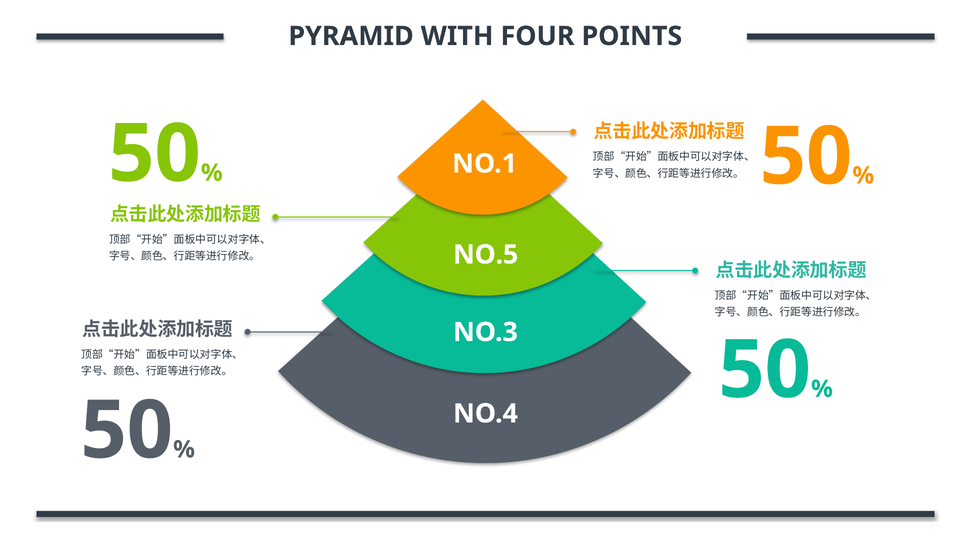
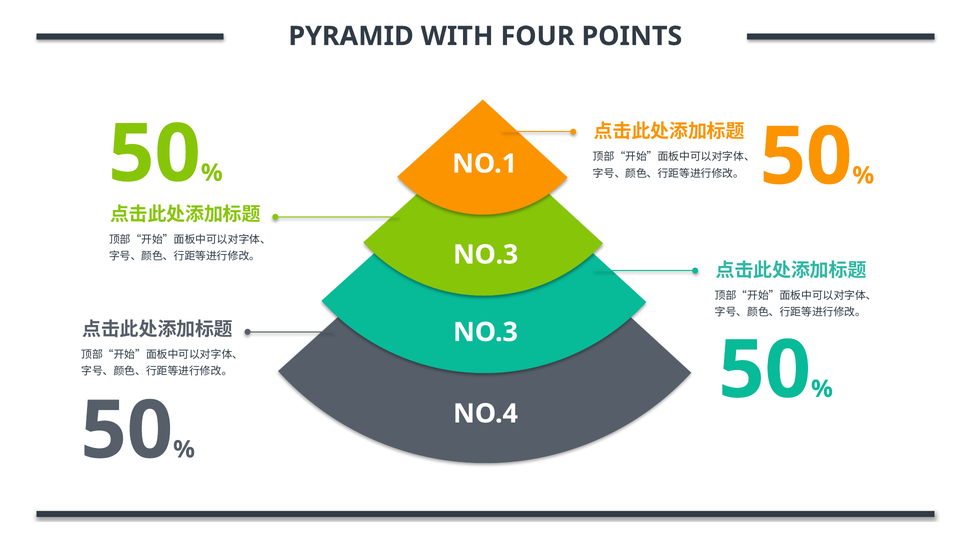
NO.5 at (486, 255): NO.5 -> NO.3
